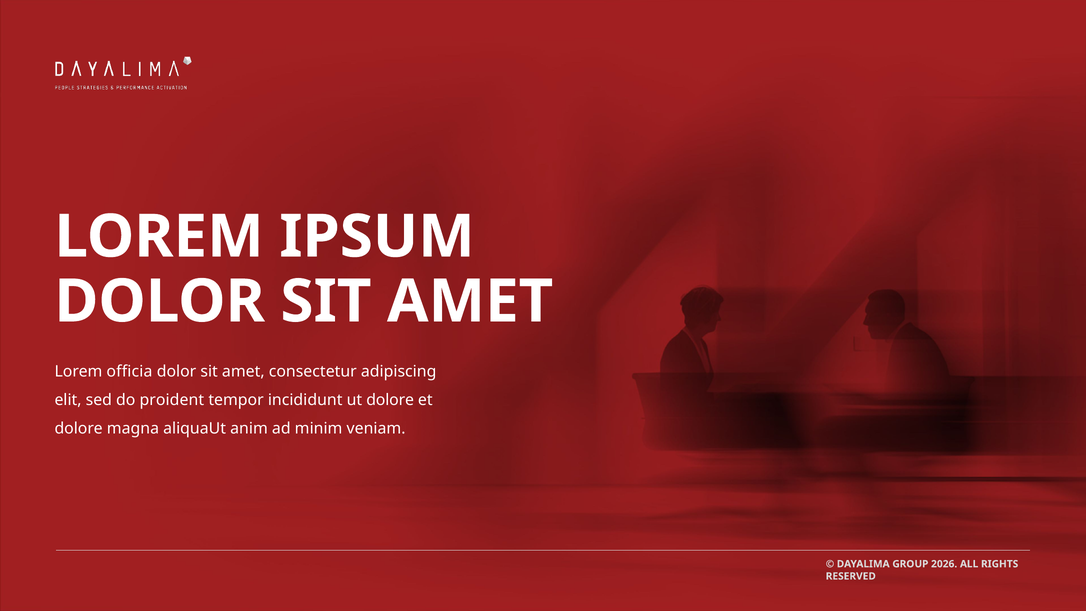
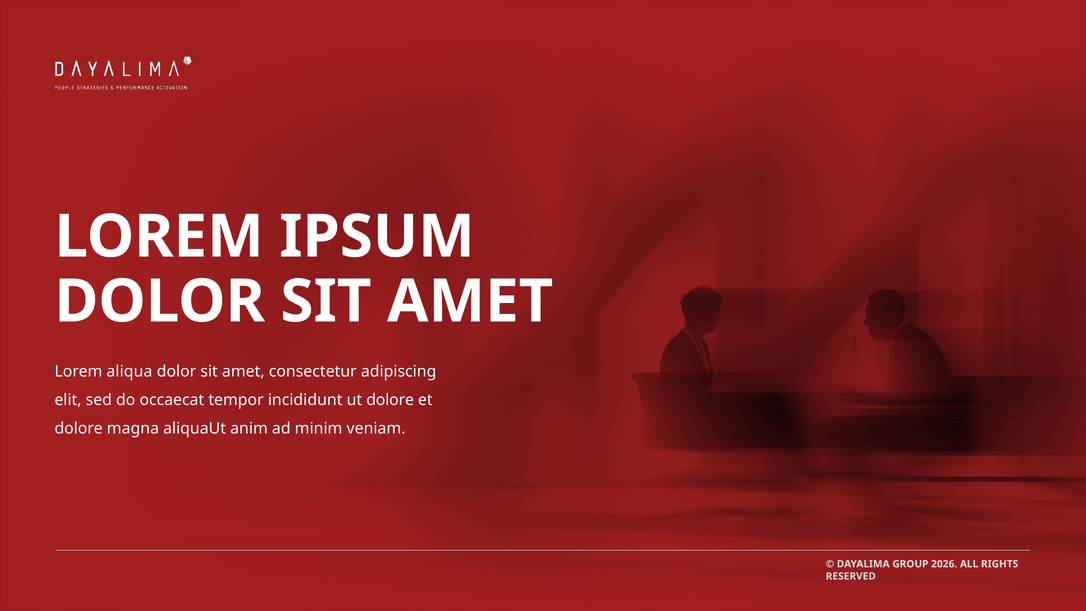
officia: officia -> aliqua
proident: proident -> occaecat
